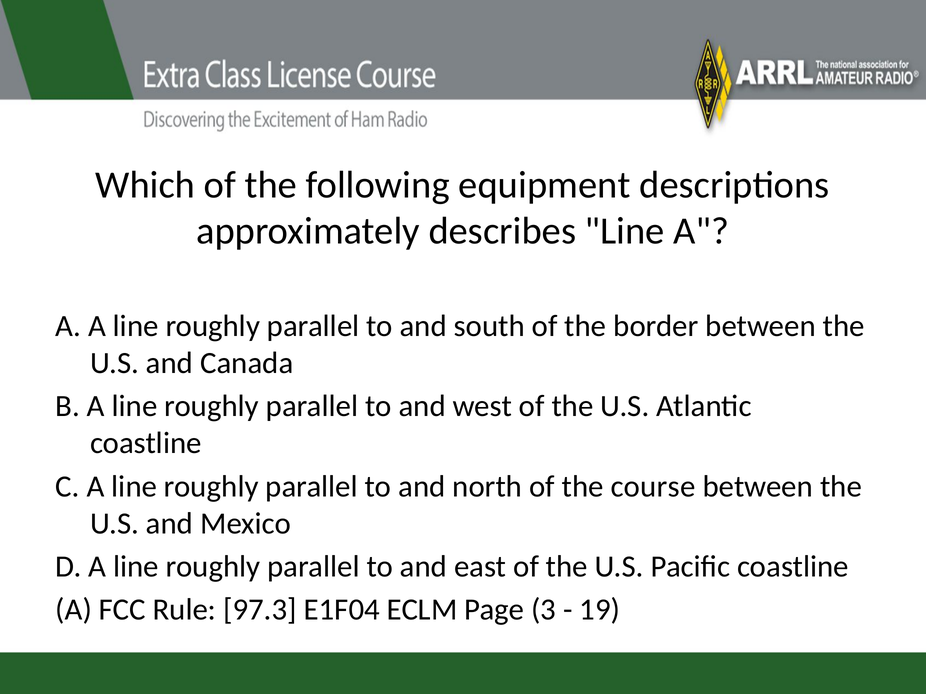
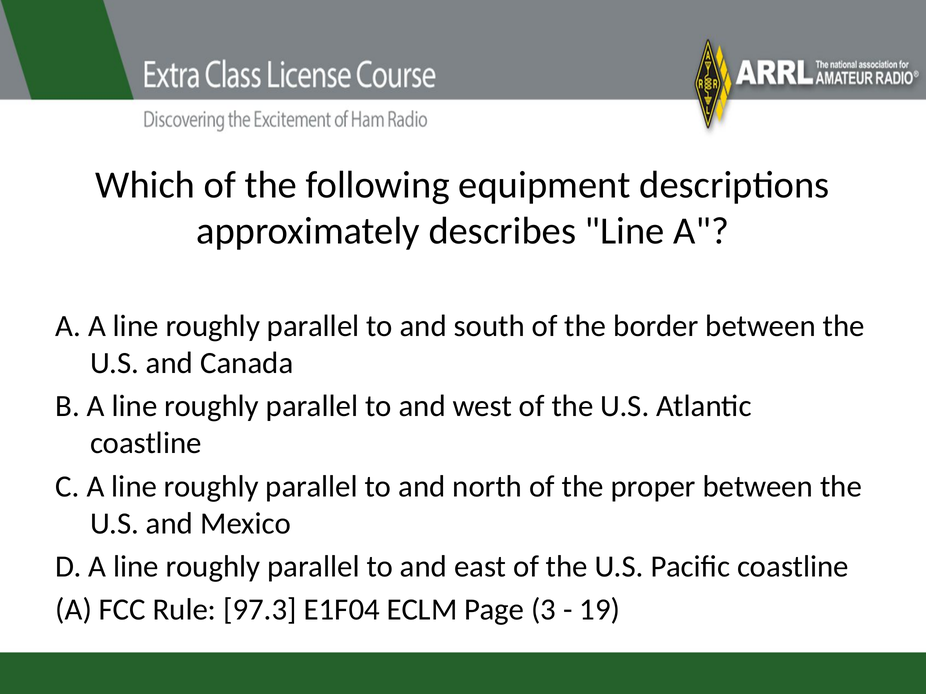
course: course -> proper
